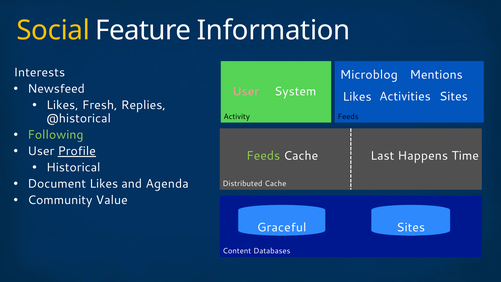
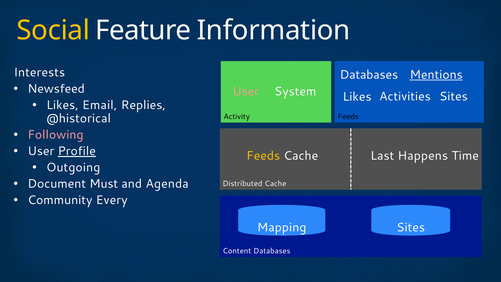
Microblog at (369, 75): Microblog -> Databases
Mentions underline: none -> present
Fresh: Fresh -> Email
Following colour: light green -> pink
Feeds at (263, 156) colour: light green -> yellow
Historical: Historical -> Outgoing
Document Likes: Likes -> Must
Value: Value -> Every
Graceful: Graceful -> Mapping
